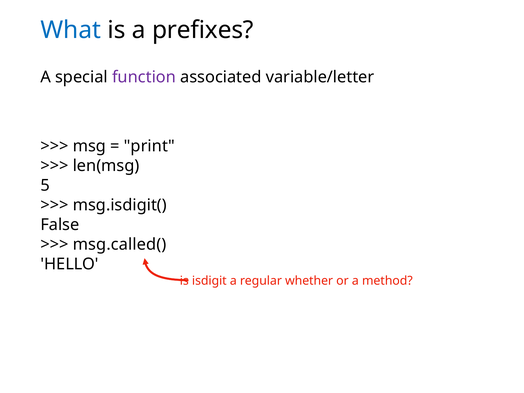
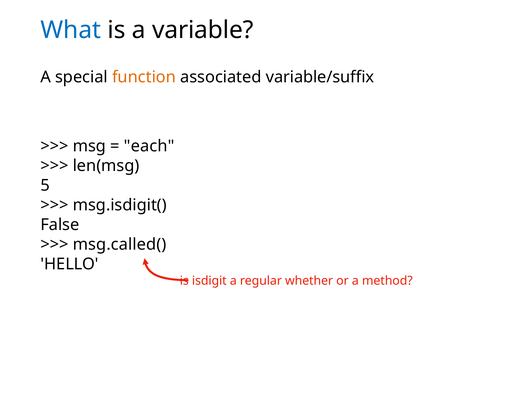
prefixes: prefixes -> variable
function colour: purple -> orange
variable/letter: variable/letter -> variable/suffix
print: print -> each
